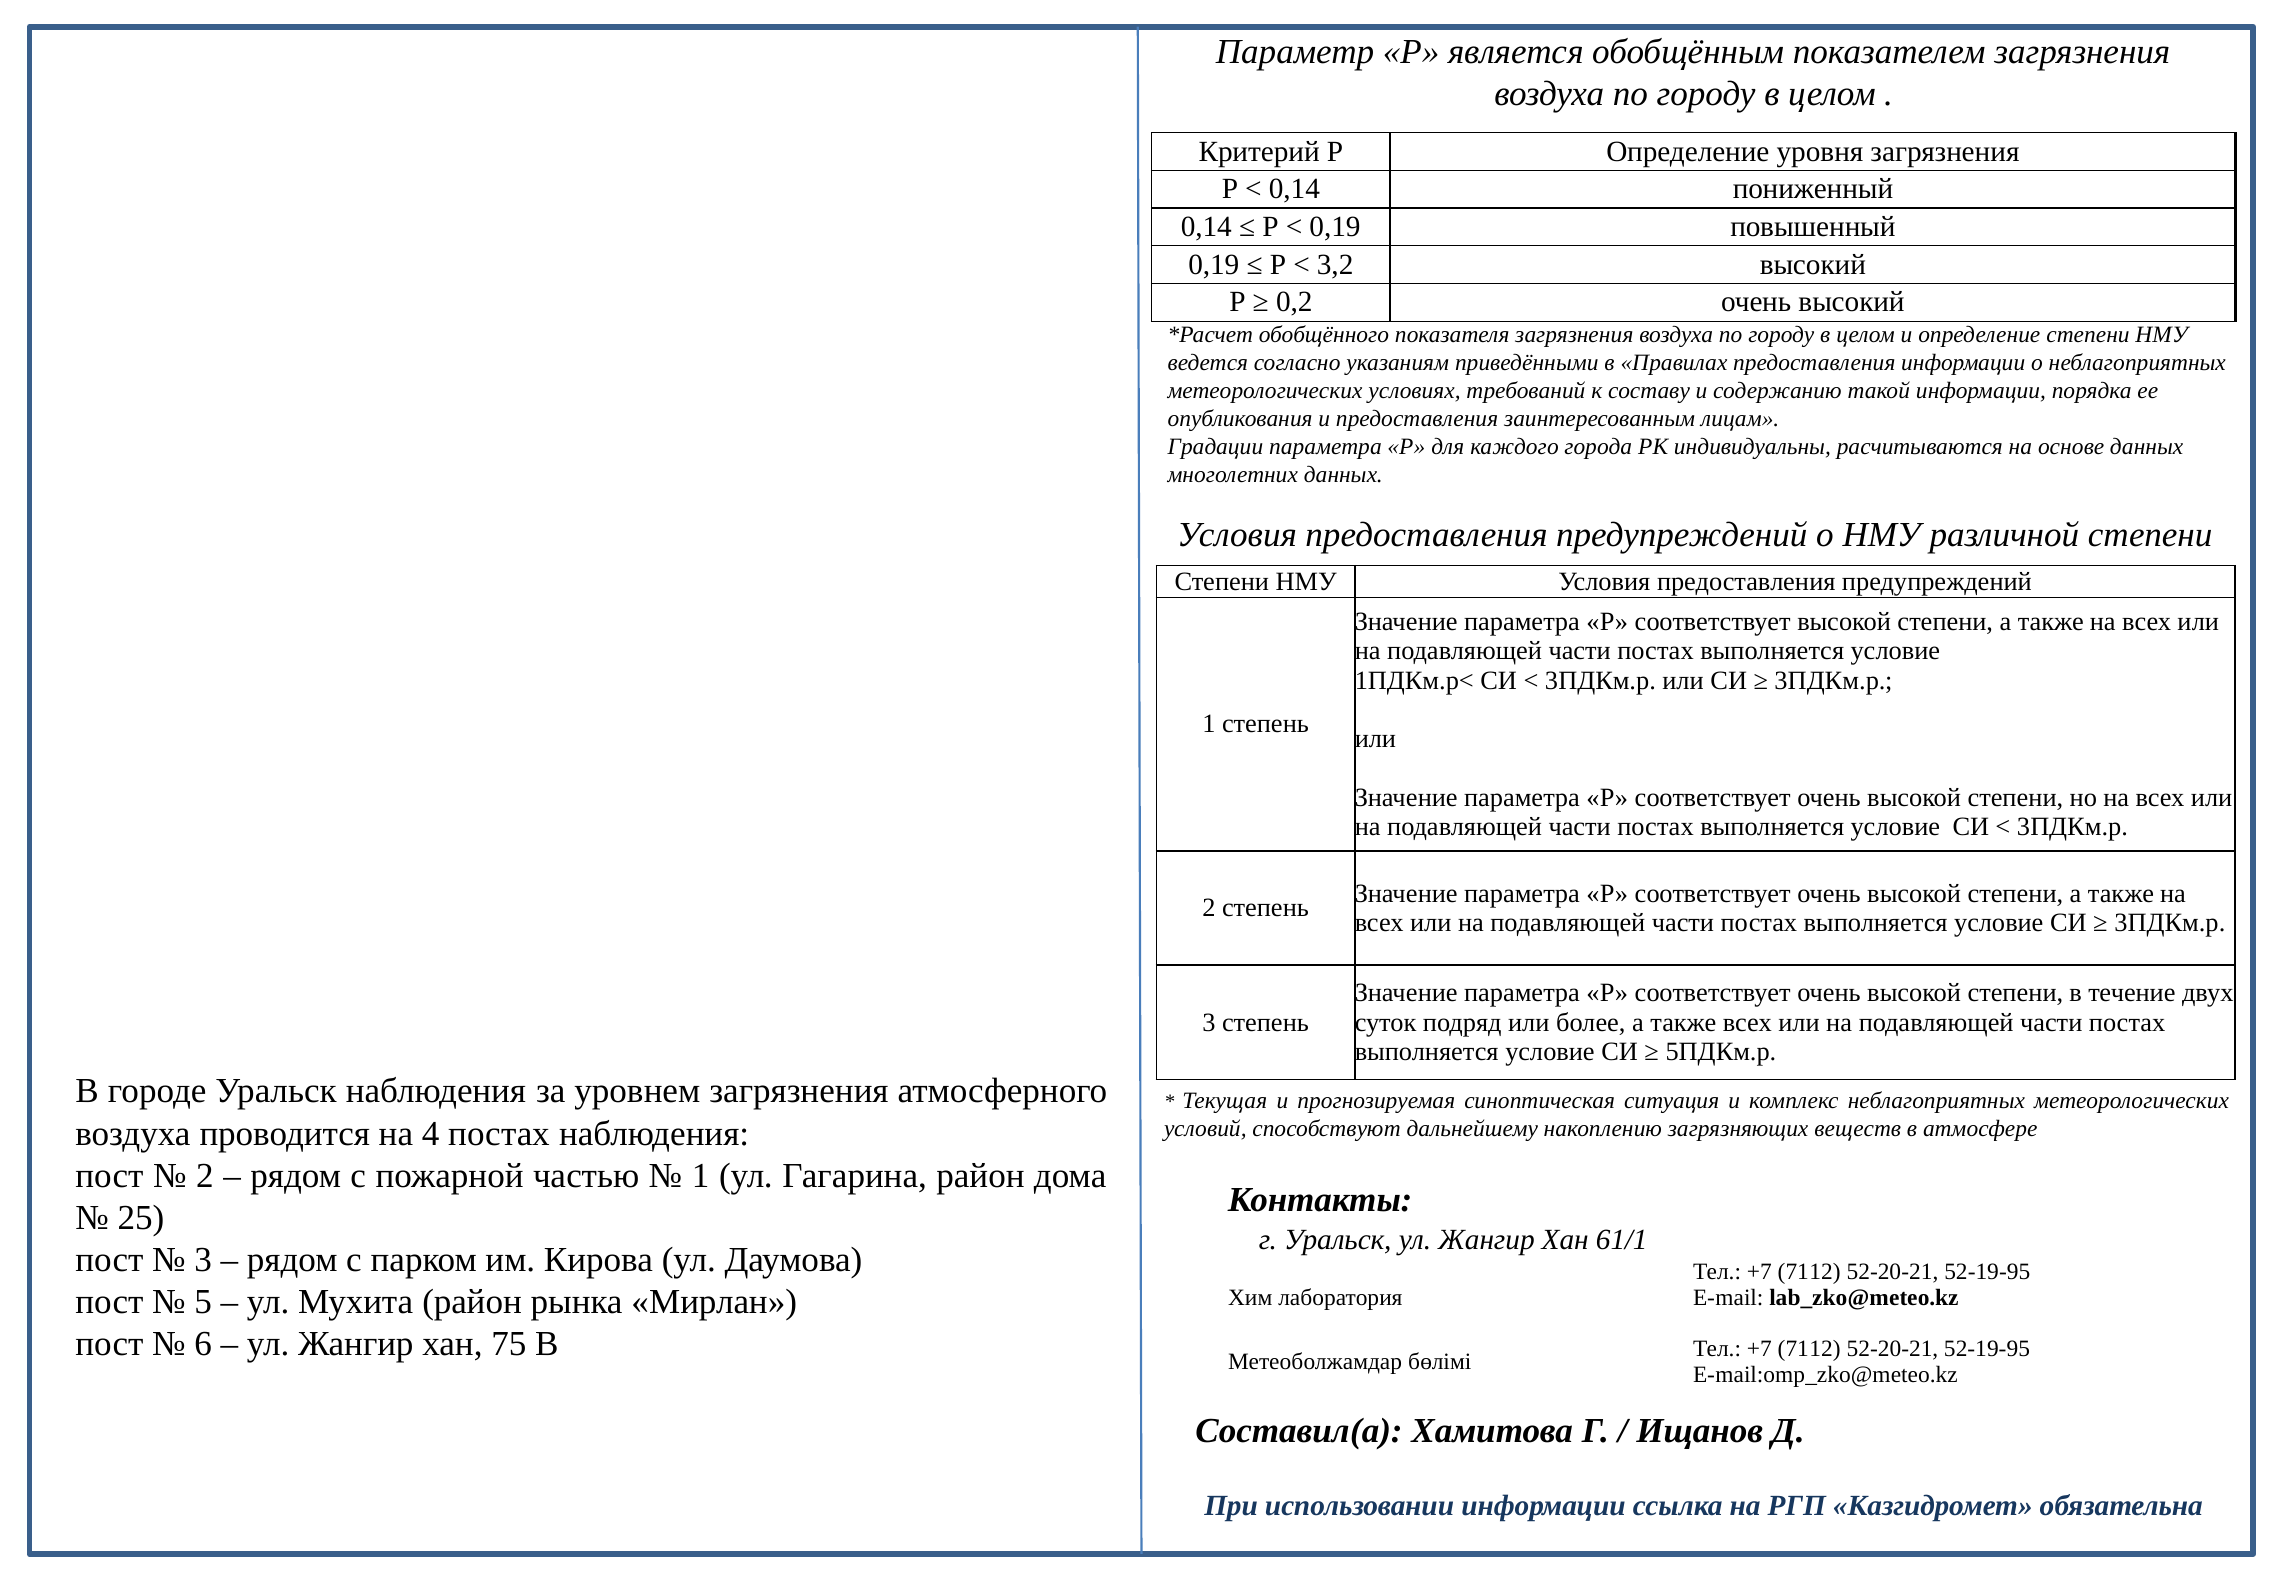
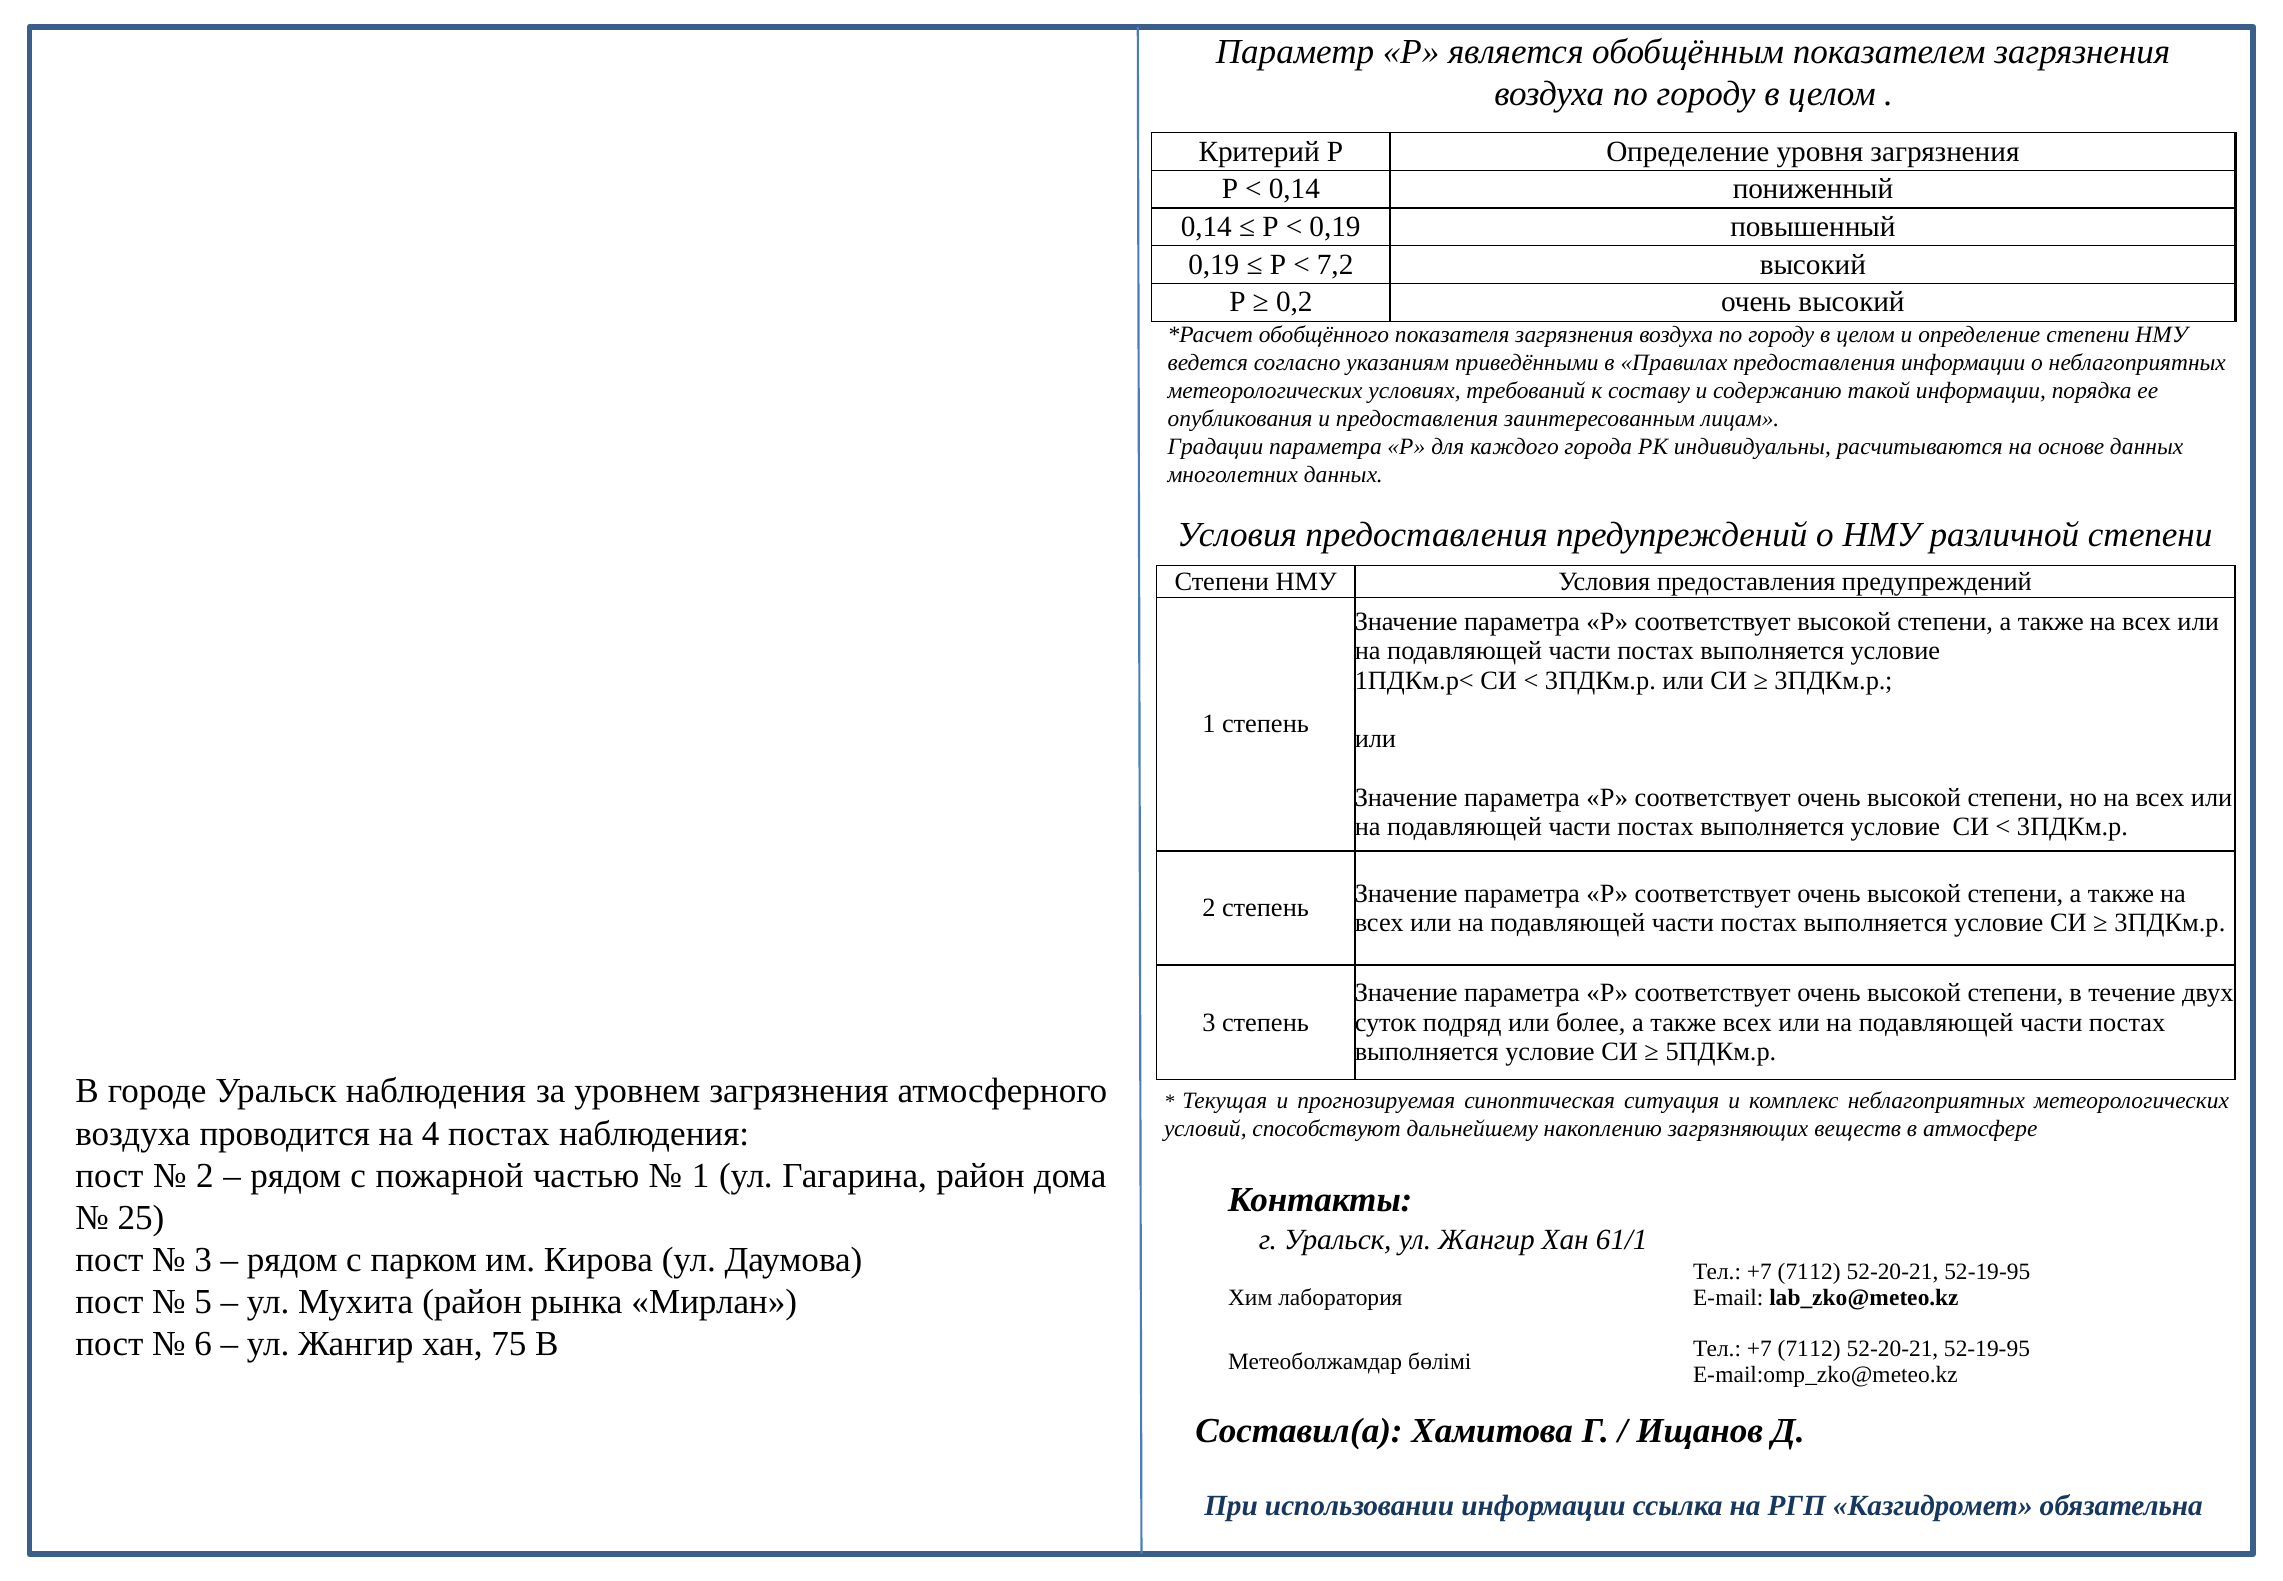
3,2: 3,2 -> 7,2
